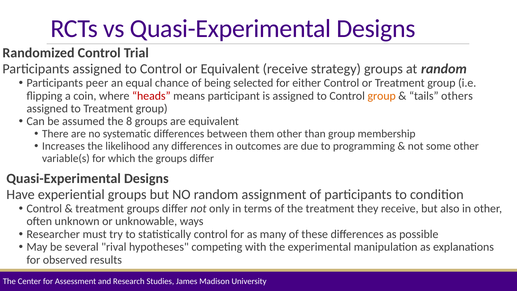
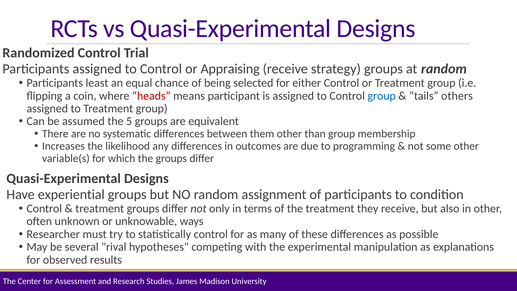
or Equivalent: Equivalent -> Appraising
peer: peer -> least
group at (382, 96) colour: orange -> blue
8: 8 -> 5
